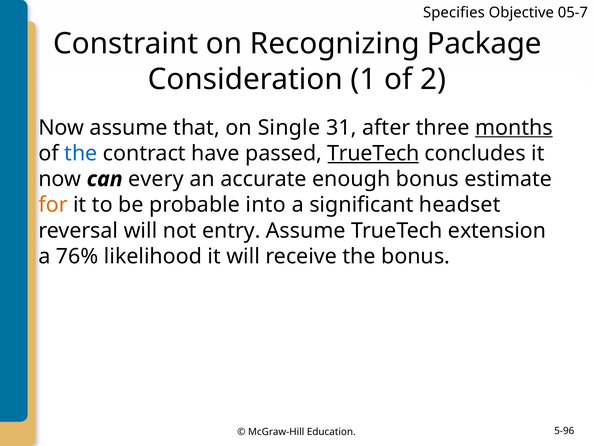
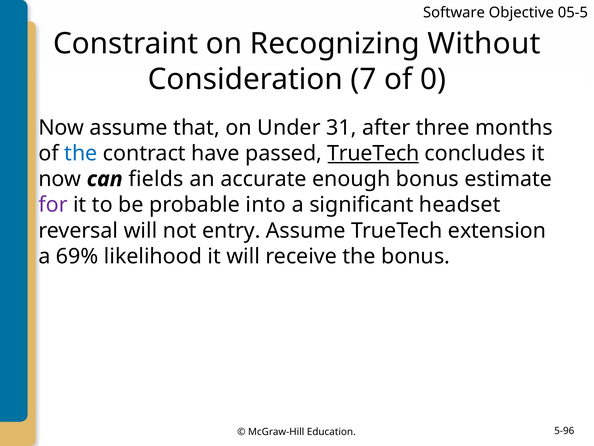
Specifies: Specifies -> Software
05-7: 05-7 -> 05-5
Package: Package -> Without
1: 1 -> 7
2: 2 -> 0
Single: Single -> Under
months underline: present -> none
every: every -> fields
for colour: orange -> purple
76%: 76% -> 69%
